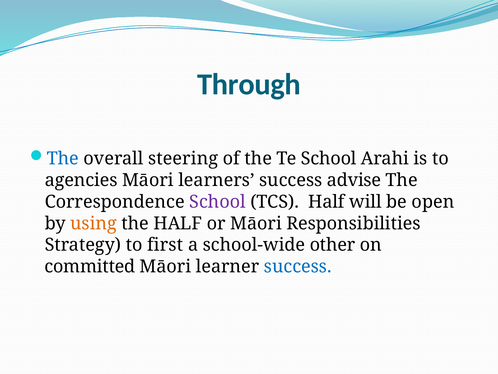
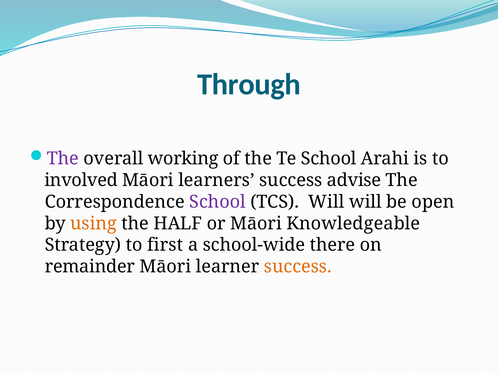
The at (63, 158) colour: blue -> purple
steering: steering -> working
agencies: agencies -> involved
TCS Half: Half -> Will
Responsibilities: Responsibilities -> Knowledgeable
other: other -> there
committed: committed -> remainder
success at (298, 266) colour: blue -> orange
